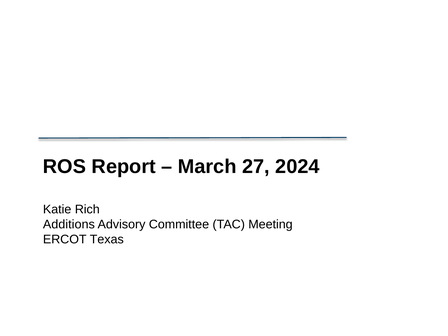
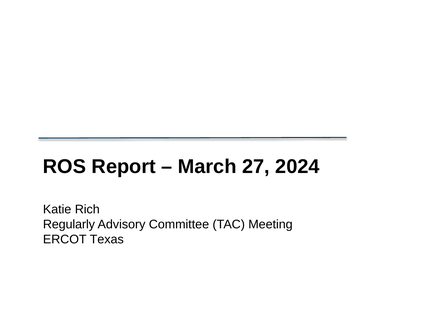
Additions: Additions -> Regularly
